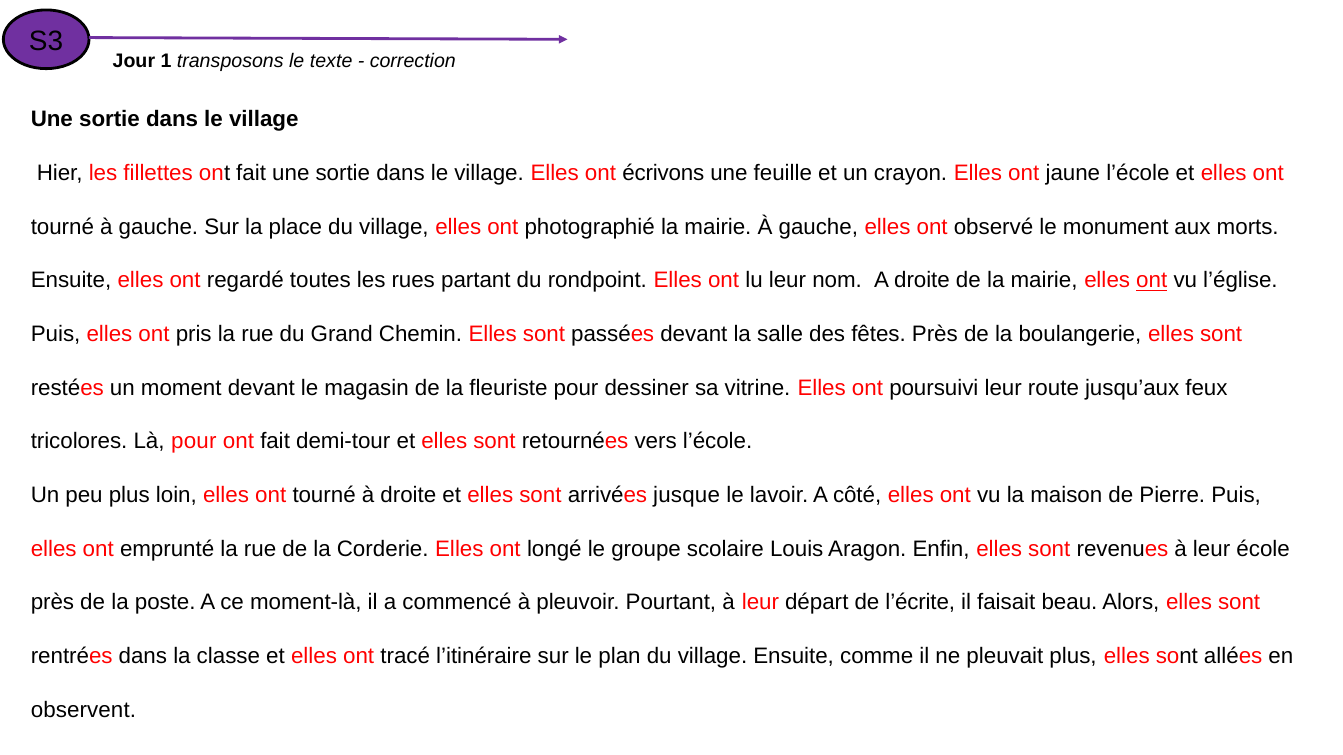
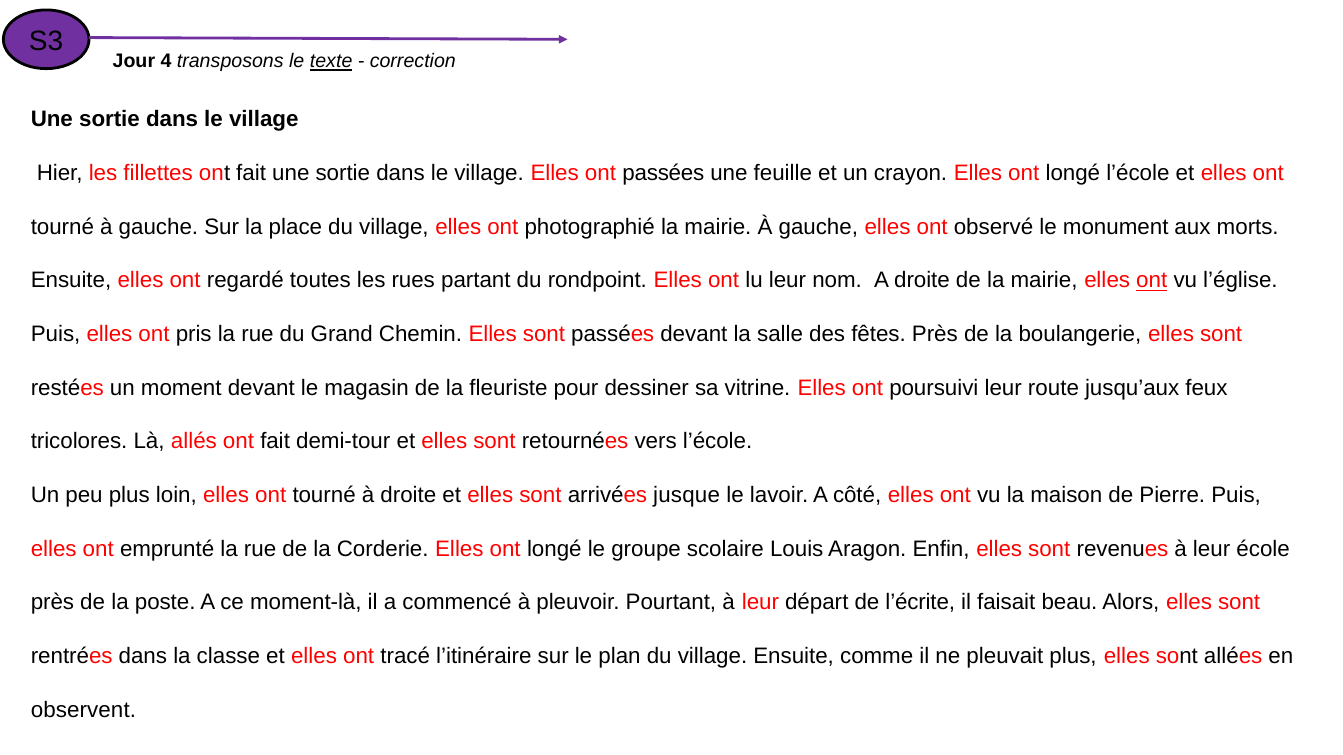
1: 1 -> 4
texte underline: none -> present
ont écrivons: écrivons -> passées
crayon Elles ont jaune: jaune -> longé
Là pour: pour -> allés
